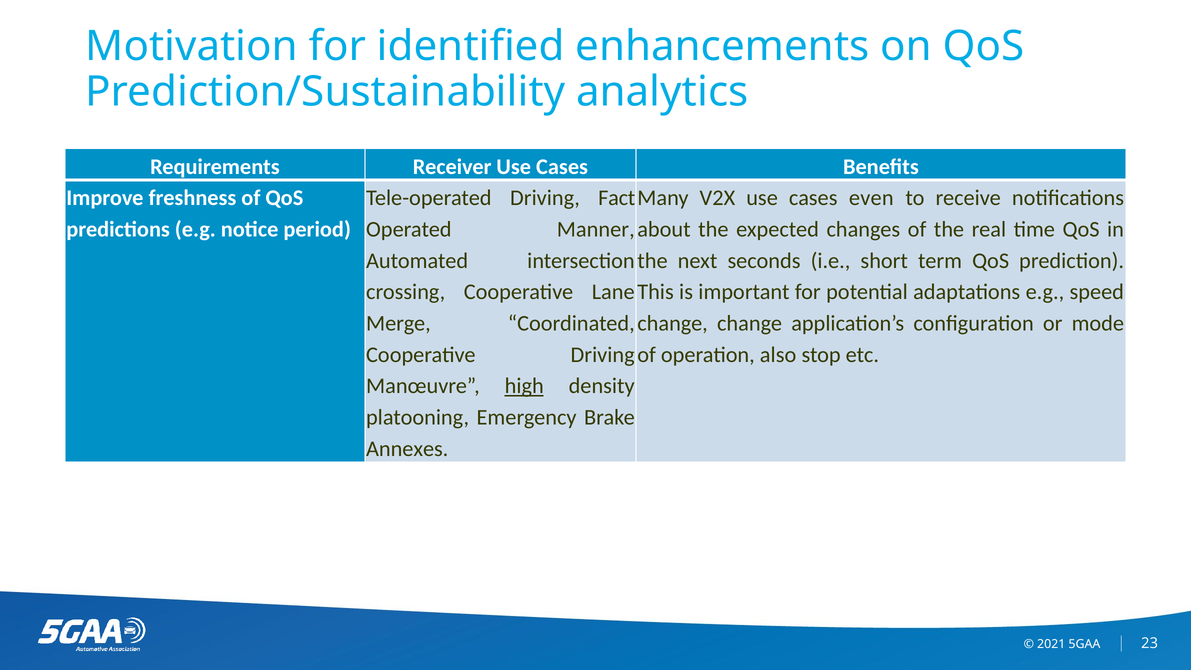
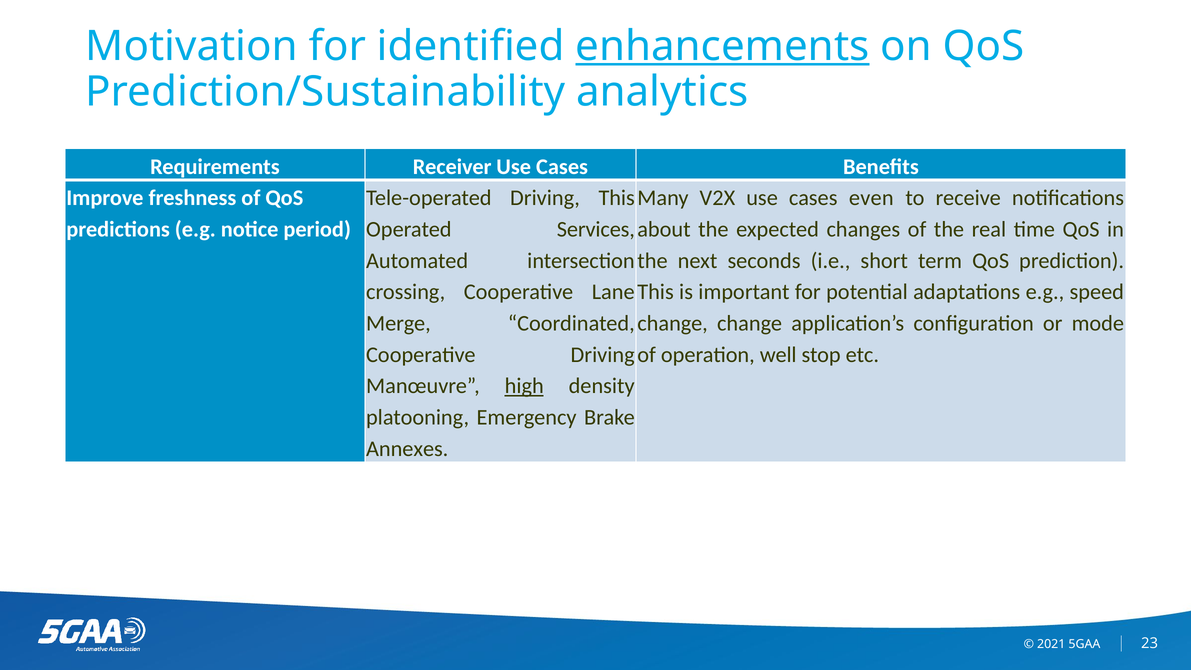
enhancements underline: none -> present
Driving Fact: Fact -> This
Manner: Manner -> Services
also: also -> well
